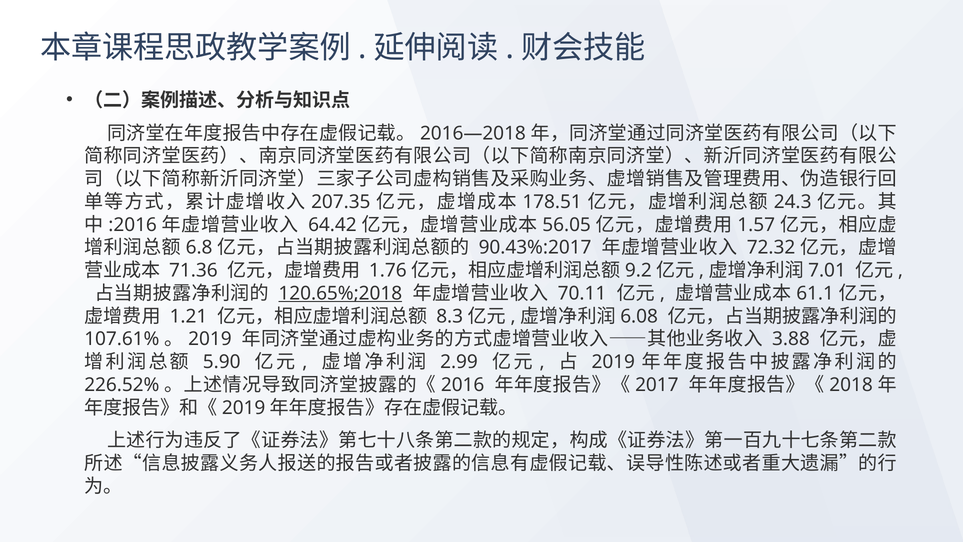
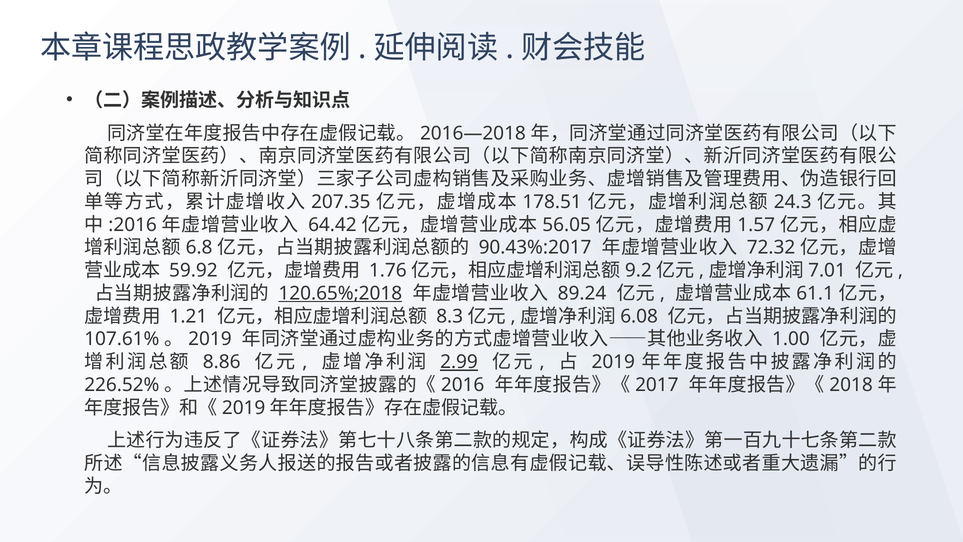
71.36: 71.36 -> 59.92
70.11: 70.11 -> 89.24
3.88: 3.88 -> 1.00
5.90: 5.90 -> 8.86
2.99 underline: none -> present
